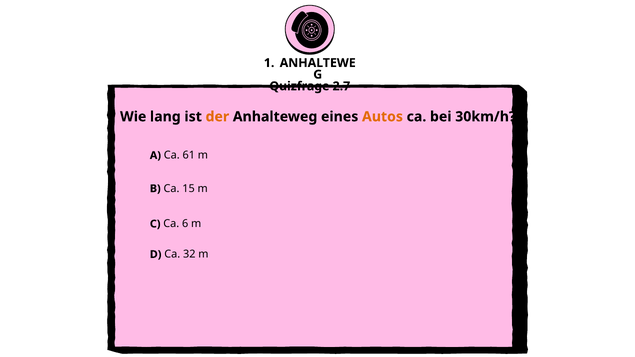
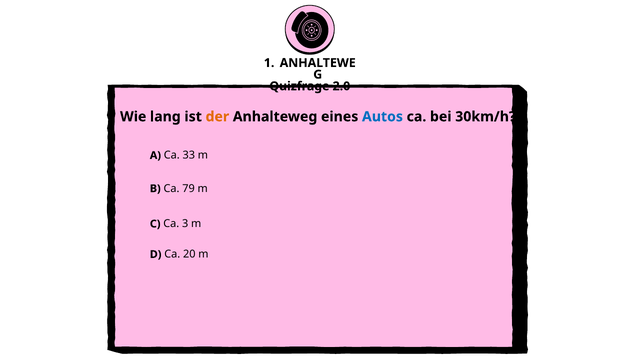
2.7: 2.7 -> 2.0
Autos colour: orange -> blue
61: 61 -> 33
15: 15 -> 79
6: 6 -> 3
32: 32 -> 20
